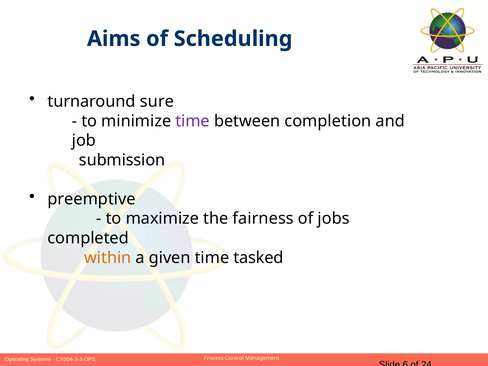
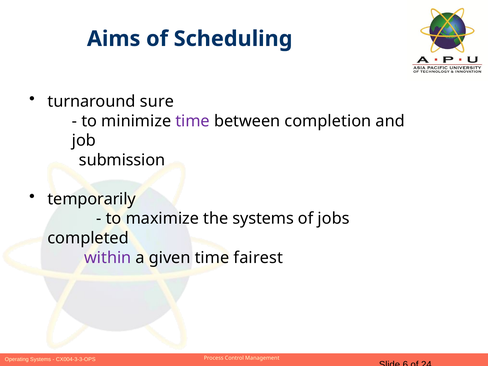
preemptive: preemptive -> temporarily
the fairness: fairness -> systems
within colour: orange -> purple
tasked: tasked -> fairest
